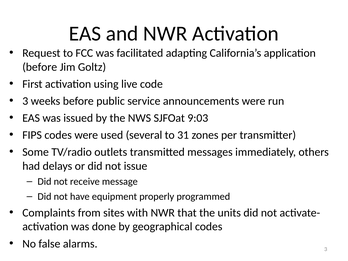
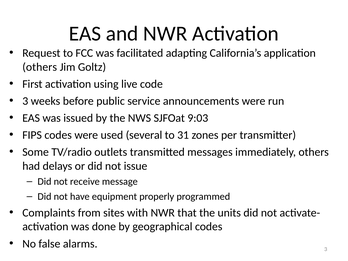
before at (40, 67): before -> others
